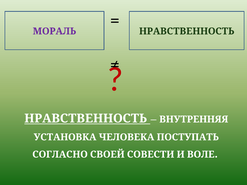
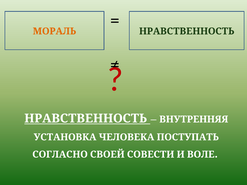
МОРАЛЬ colour: purple -> orange
